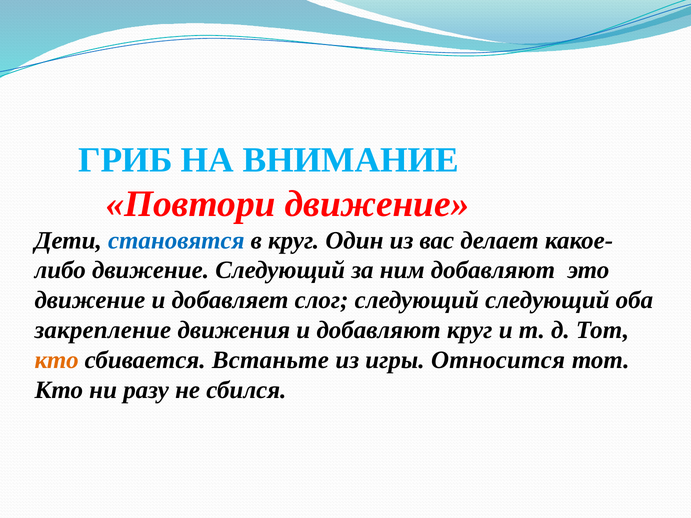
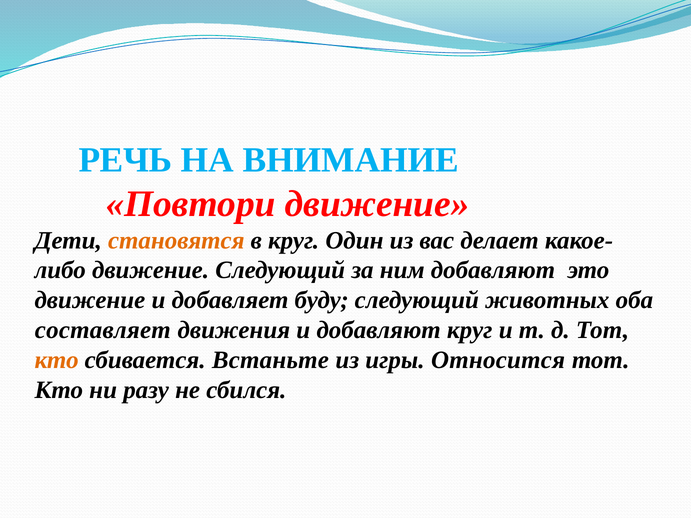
ГРИБ: ГРИБ -> РЕЧЬ
становятся colour: blue -> orange
слог: слог -> буду
следующий следующий: следующий -> животных
закрепление: закрепление -> составляет
